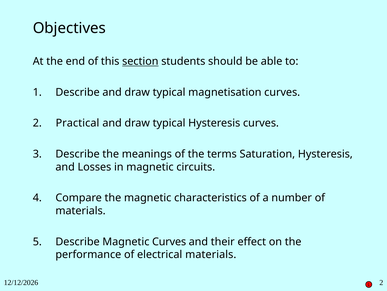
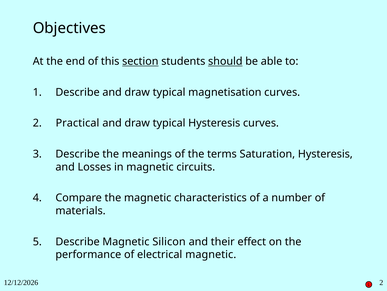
should underline: none -> present
Magnetic Curves: Curves -> Silicon
electrical materials: materials -> magnetic
